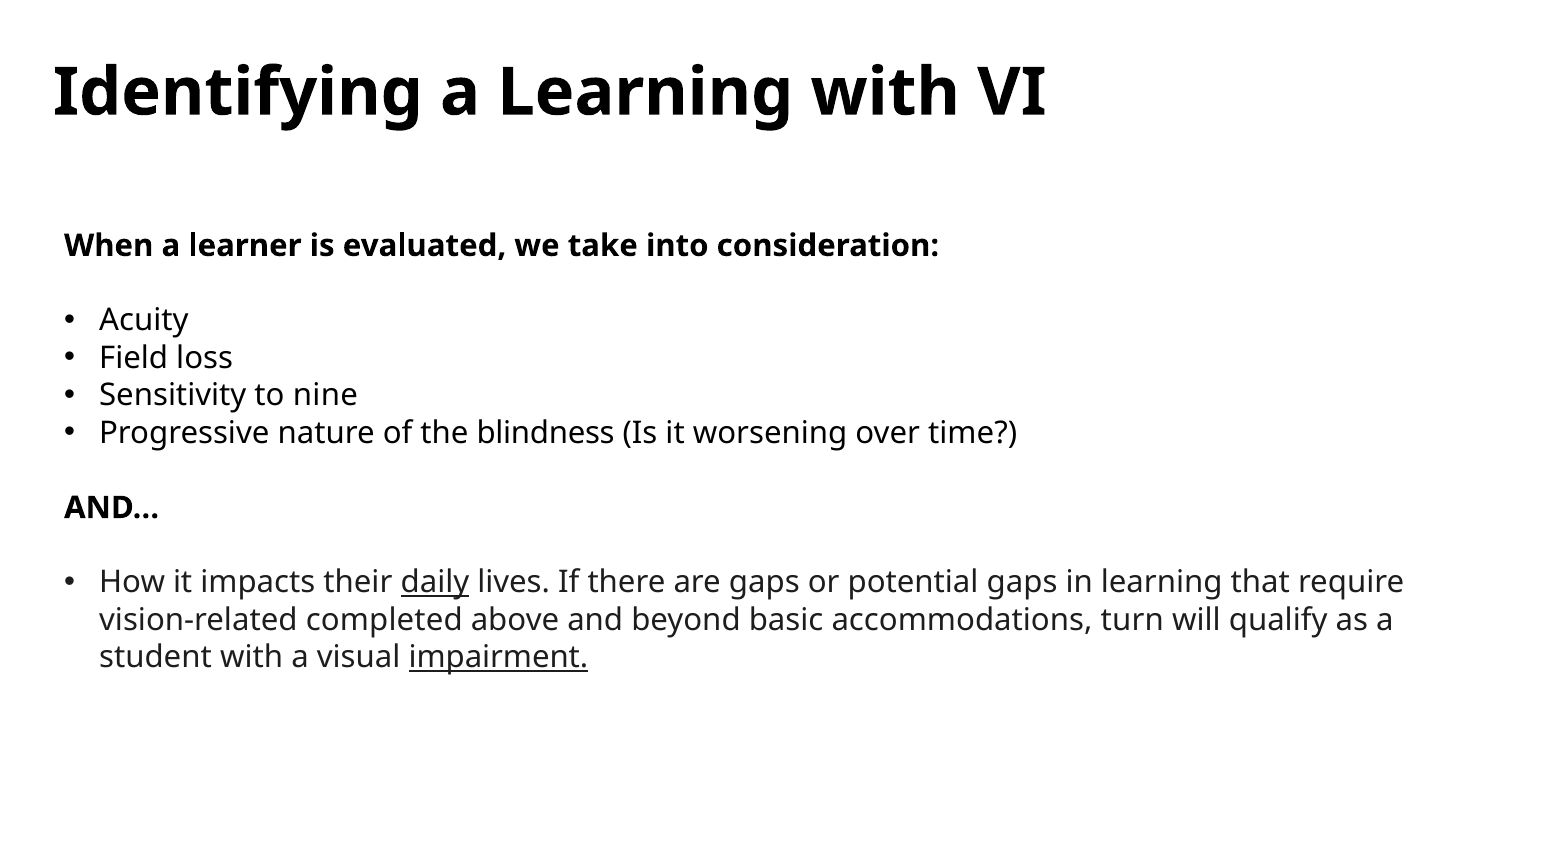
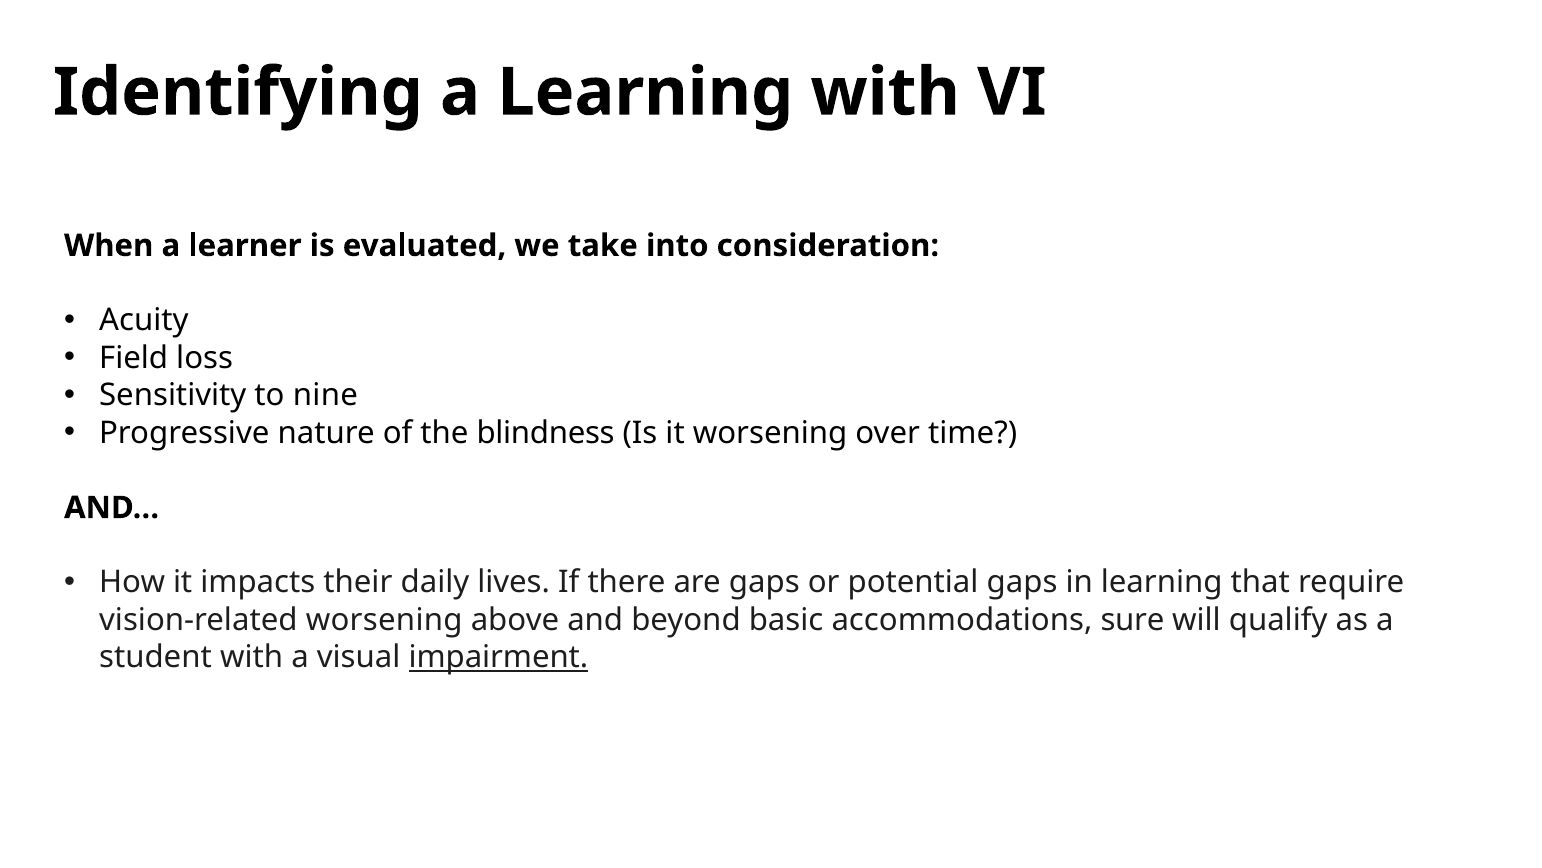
daily underline: present -> none
vision-related completed: completed -> worsening
turn: turn -> sure
